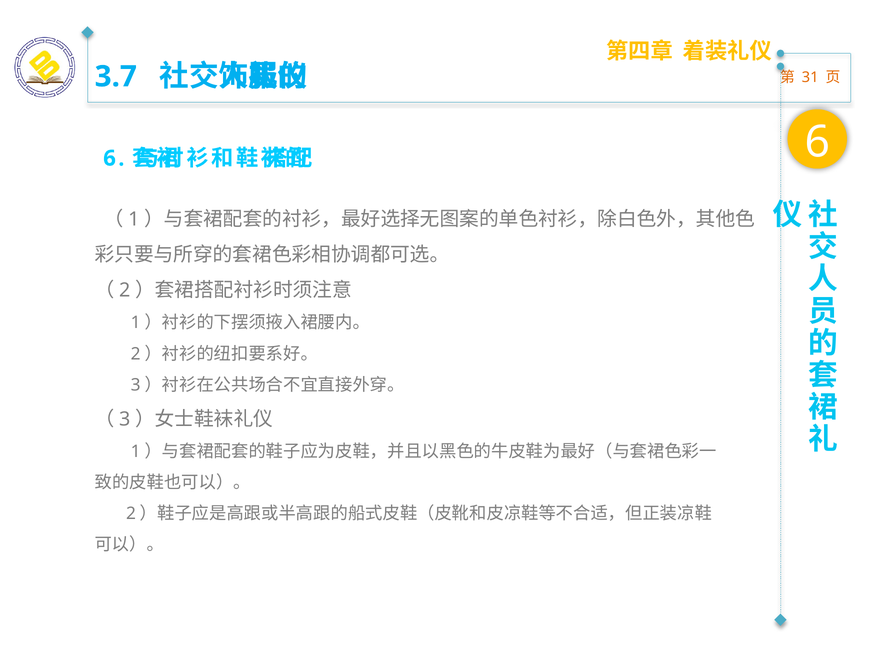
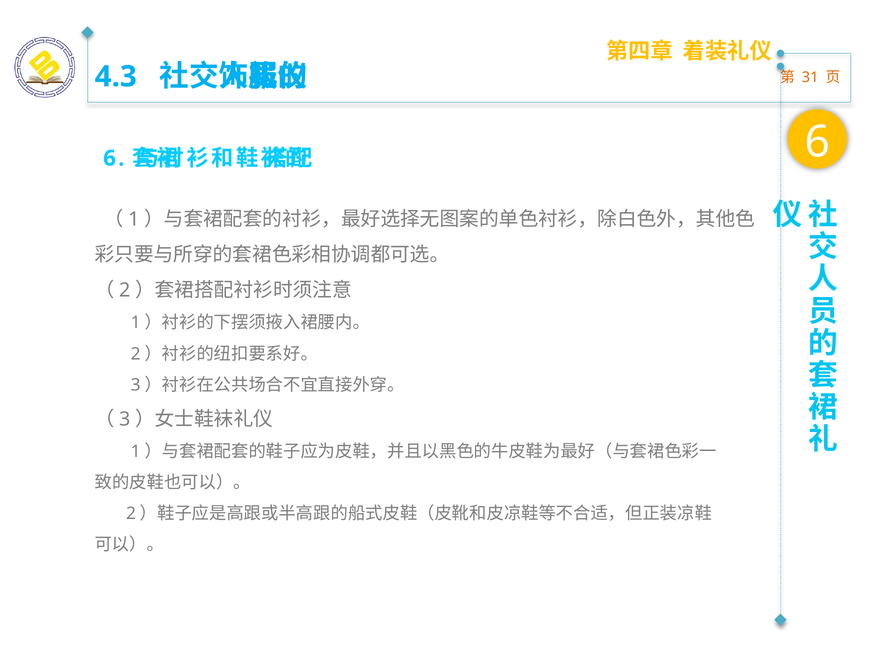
3.7: 3.7 -> 4.3
